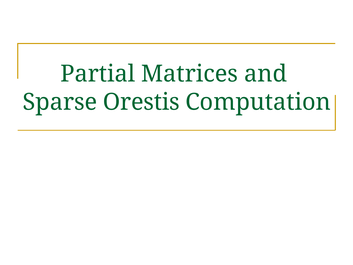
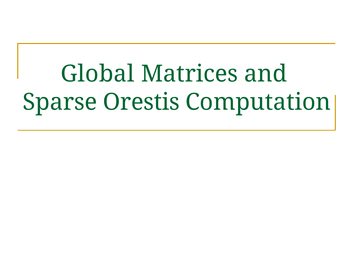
Partial: Partial -> Global
